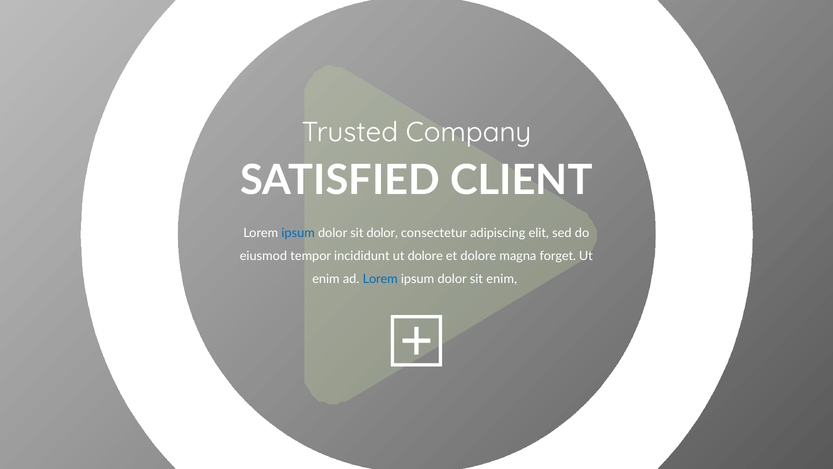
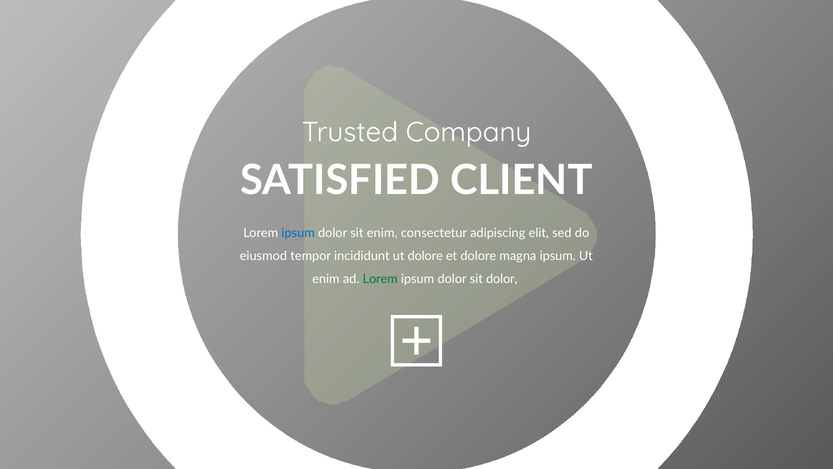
sit dolor: dolor -> enim
magna forget: forget -> ipsum
Lorem at (380, 279) colour: blue -> green
sit enim: enim -> dolor
